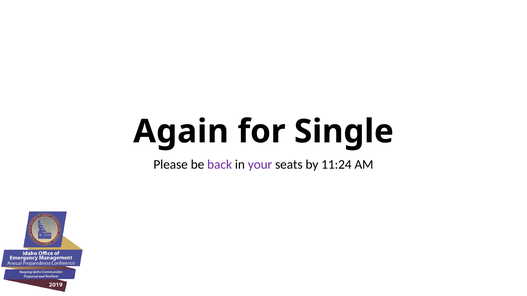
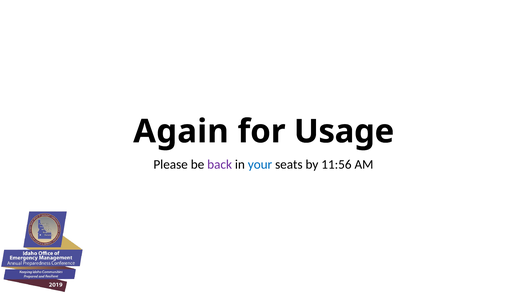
Single: Single -> Usage
your colour: purple -> blue
11:24: 11:24 -> 11:56
